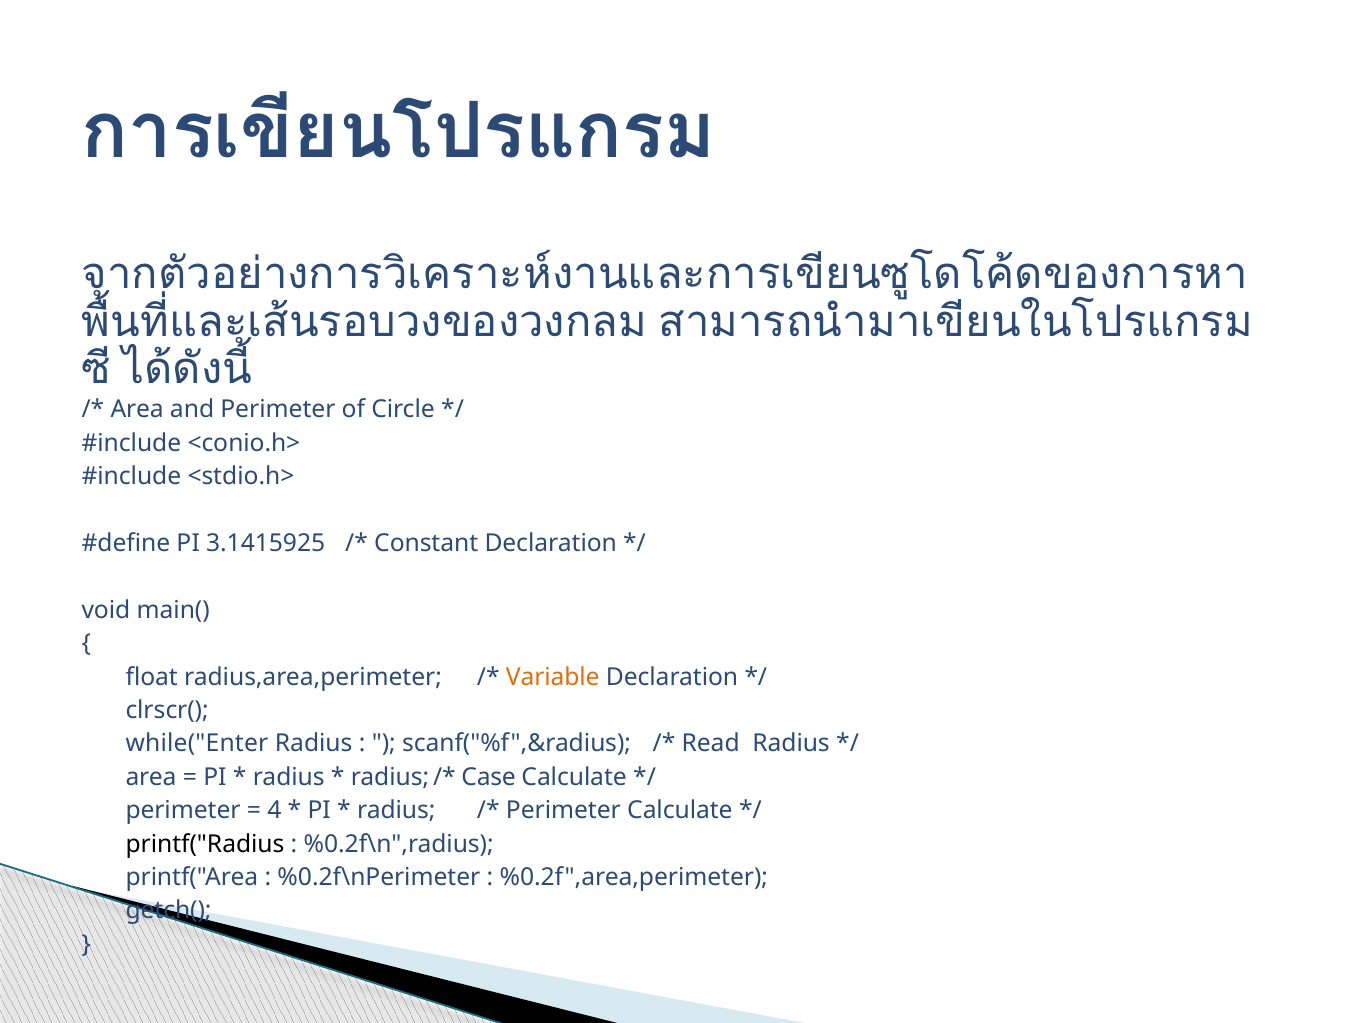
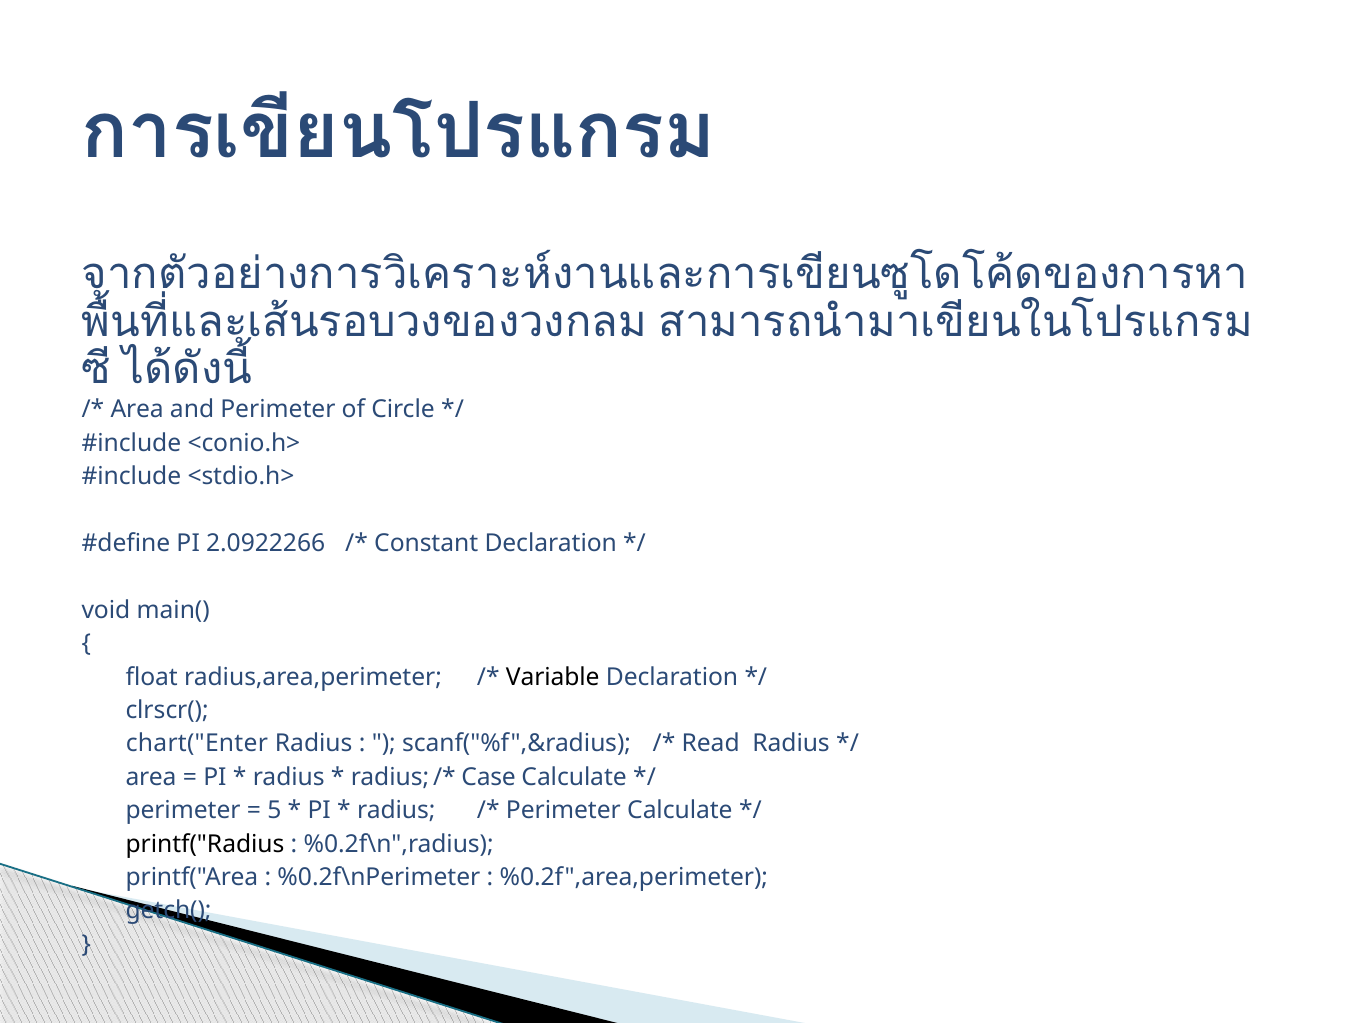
3.1415925: 3.1415925 -> 2.0922266
Variable colour: orange -> black
while("Enter: while("Enter -> chart("Enter
4: 4 -> 5
